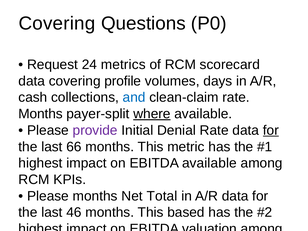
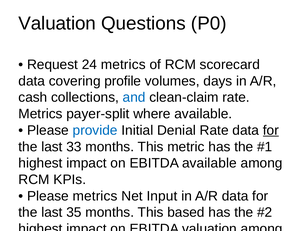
Covering at (57, 23): Covering -> Valuation
Months at (41, 114): Months -> Metrics
where underline: present -> none
provide at (95, 130) colour: purple -> blue
66: 66 -> 33
Please months: months -> metrics
Total: Total -> Input
46: 46 -> 35
